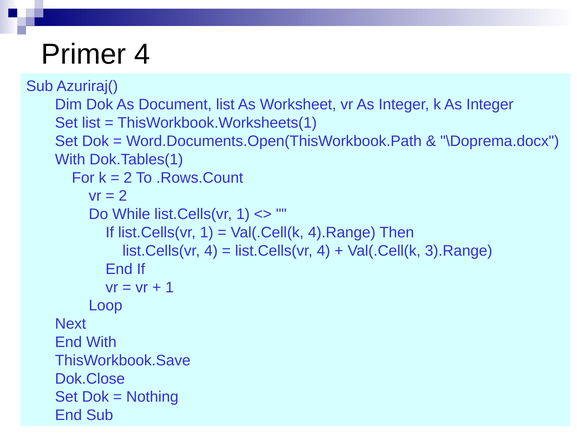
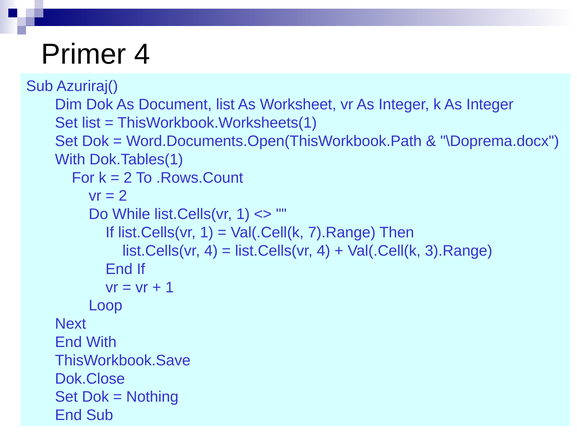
4).Range: 4).Range -> 7).Range
